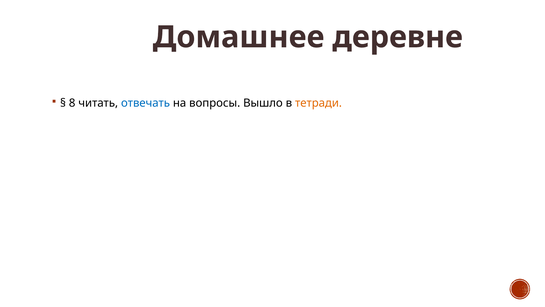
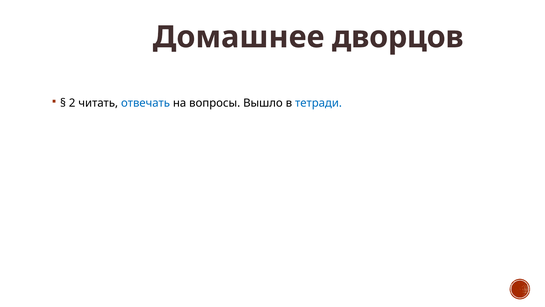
деревне: деревне -> дворцов
8: 8 -> 2
тетради colour: orange -> blue
